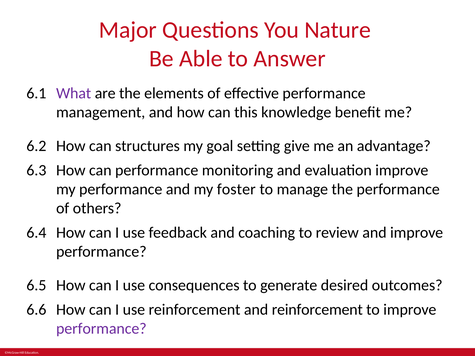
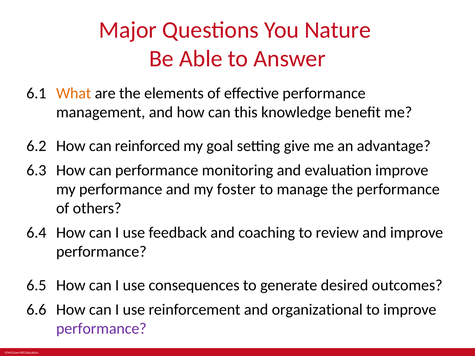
What colour: purple -> orange
structures: structures -> reinforced
and reinforcement: reinforcement -> organizational
